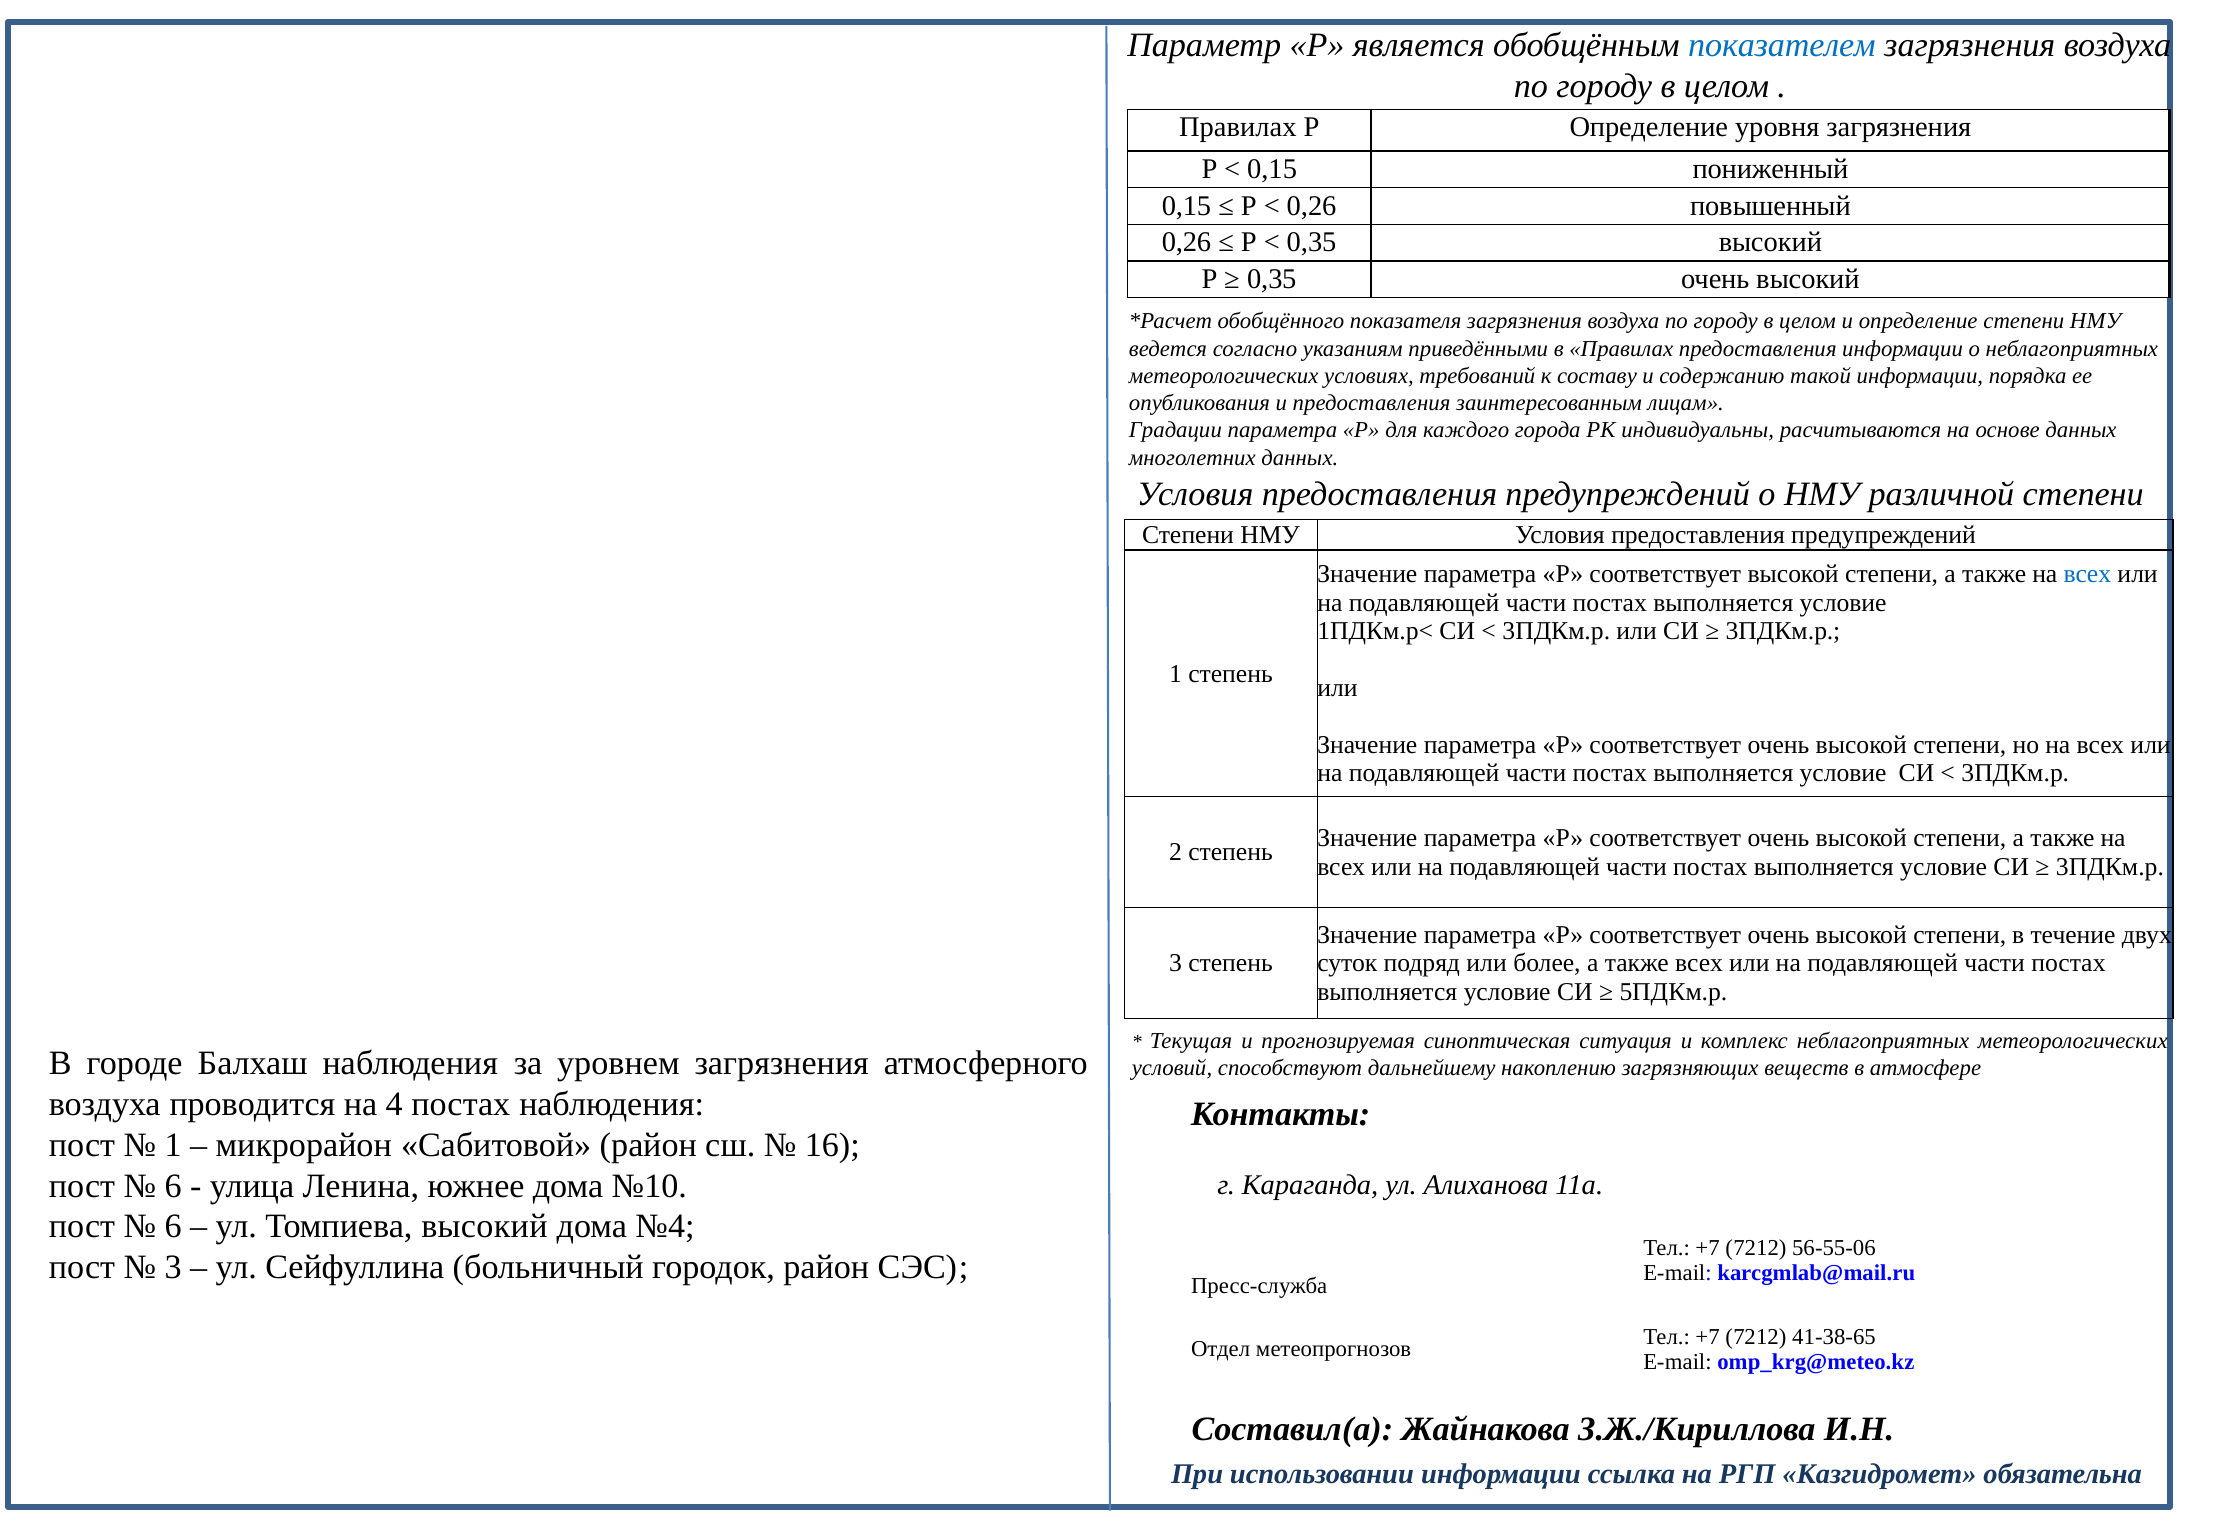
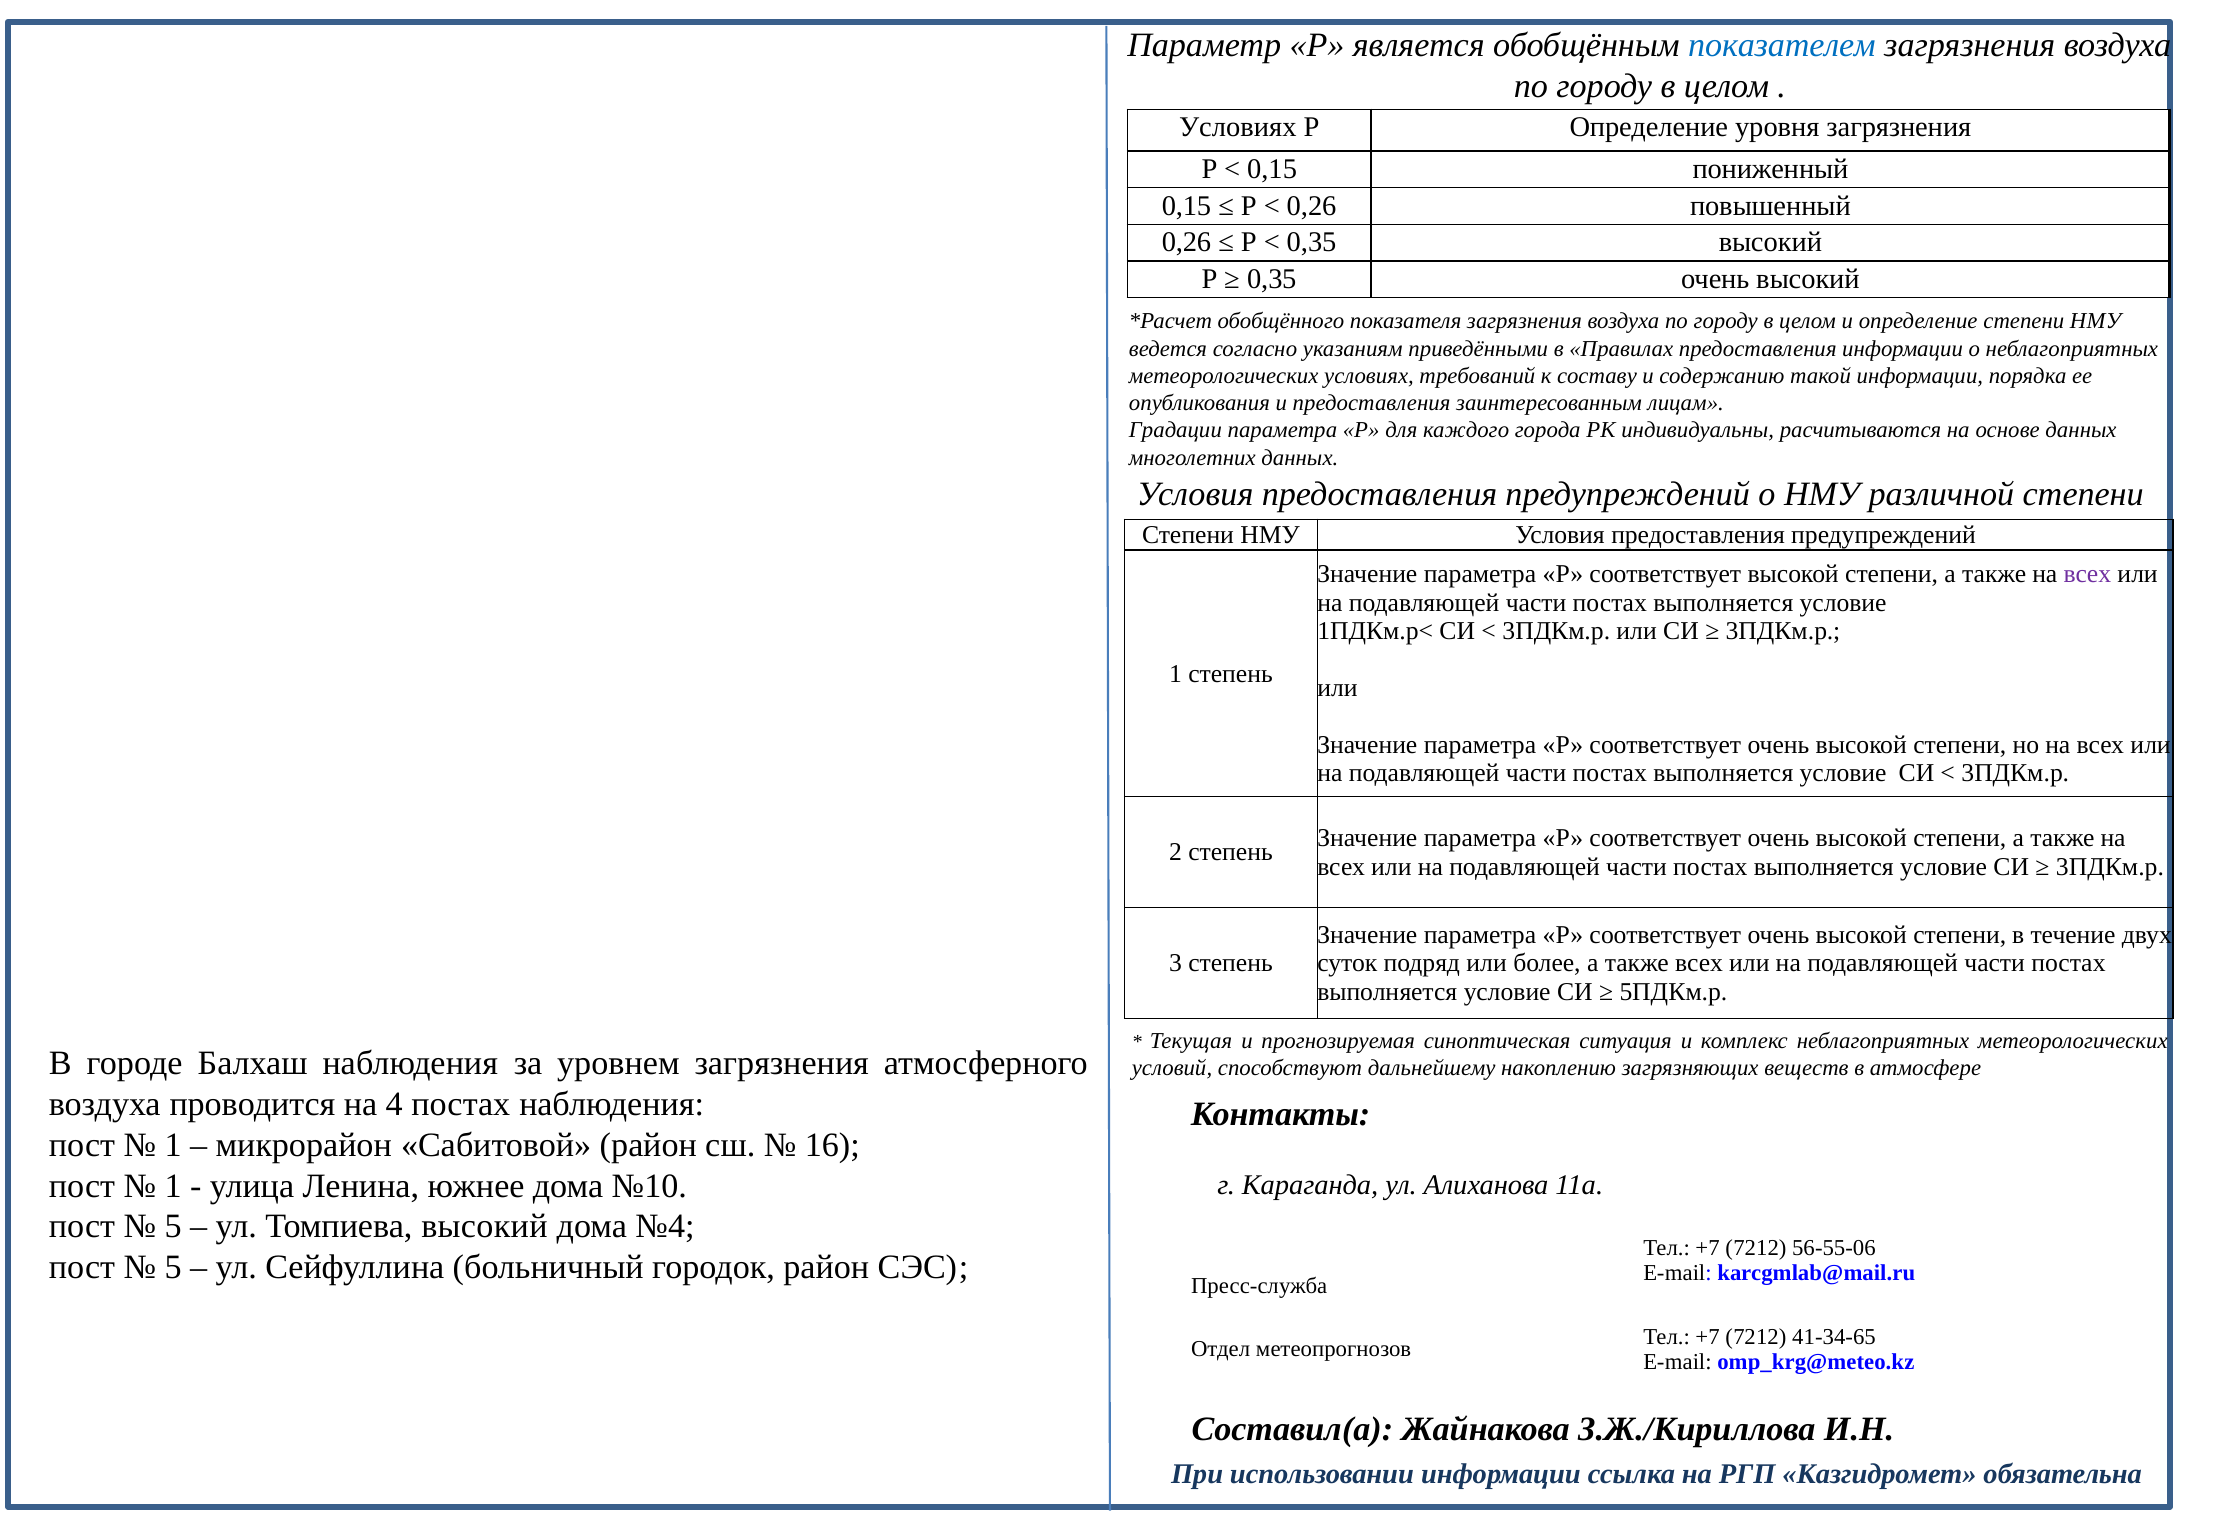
Правилах at (1238, 127): Правилах -> Условиях
всех at (2087, 574) colour: blue -> purple
6 at (173, 1186): 6 -> 1
6 at (173, 1227): 6 -> 5
3 at (173, 1268): 3 -> 5
41-38-65: 41-38-65 -> 41-34-65
